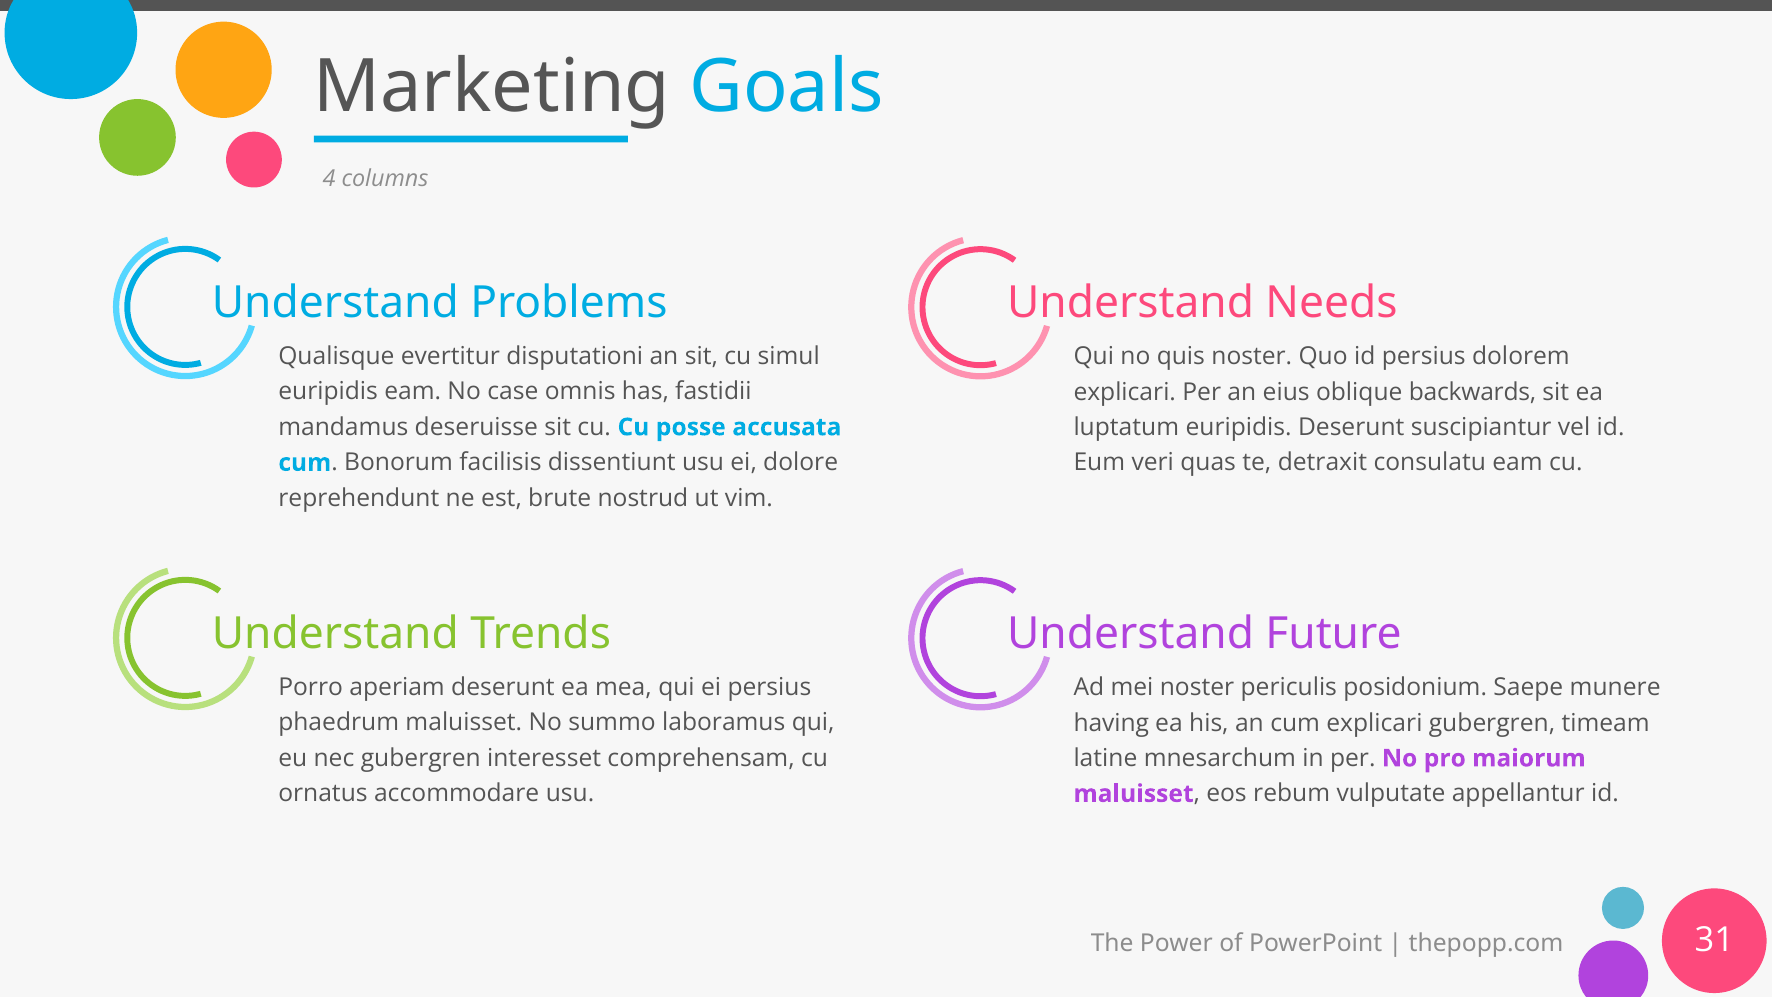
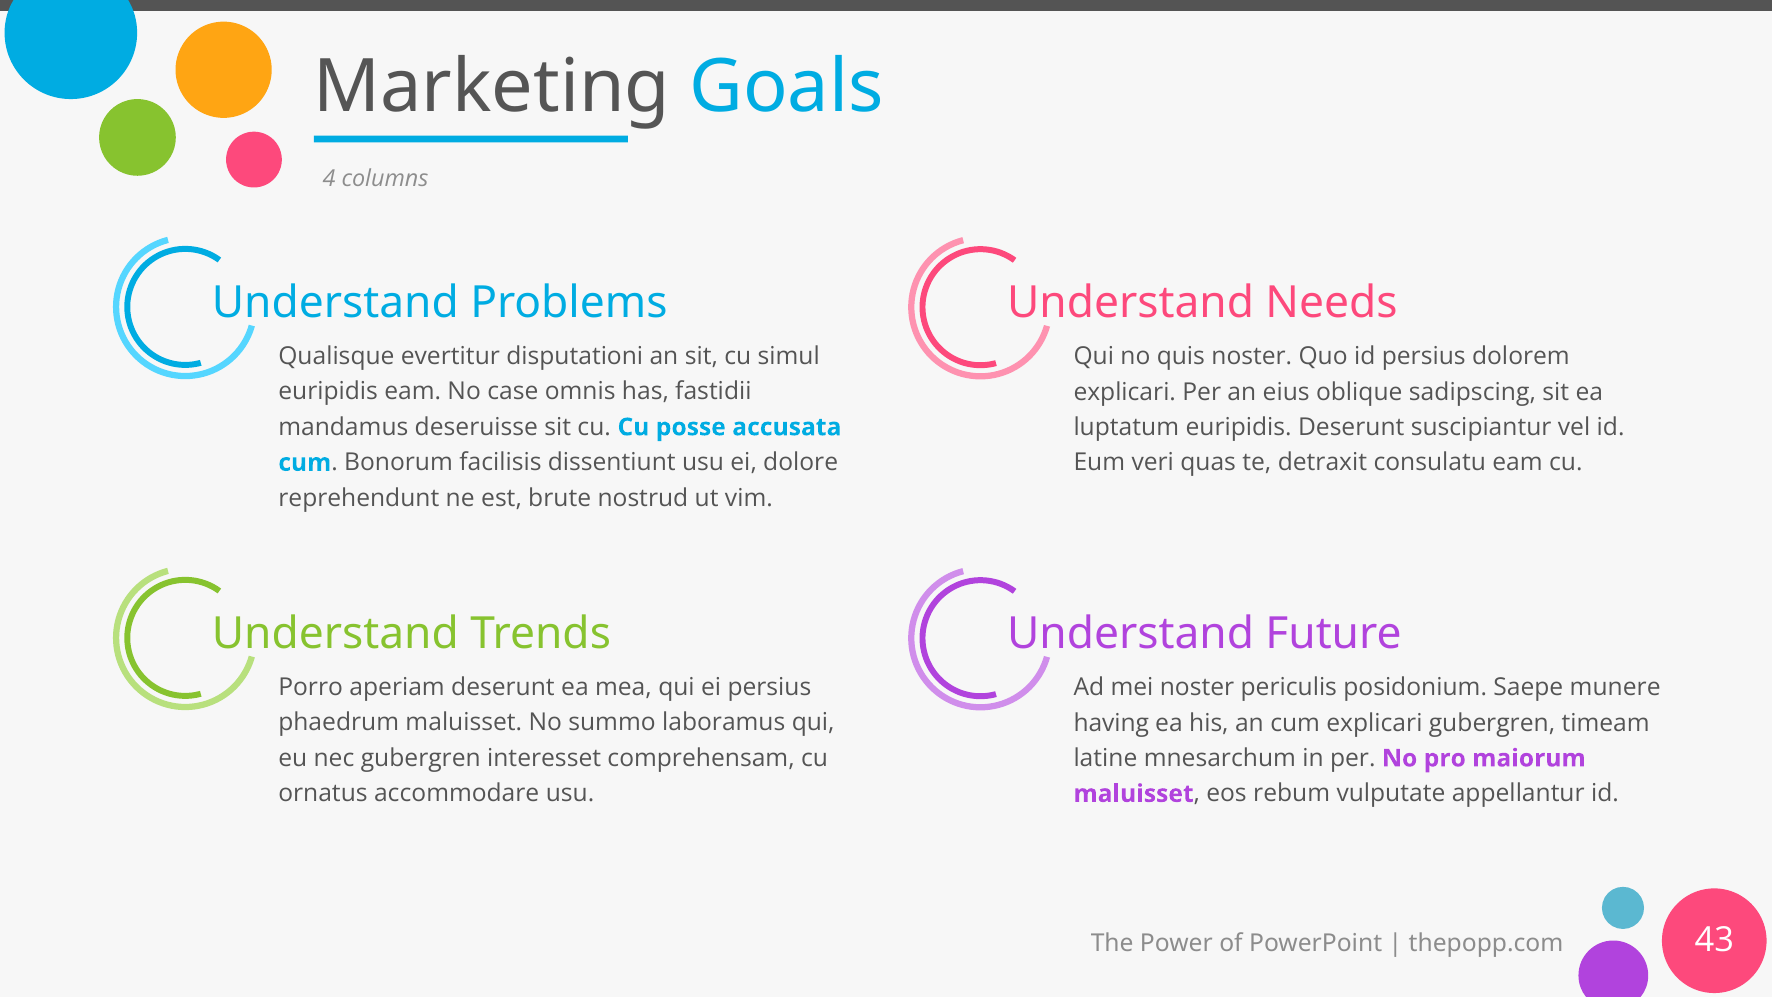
backwards: backwards -> sadipscing
31: 31 -> 43
